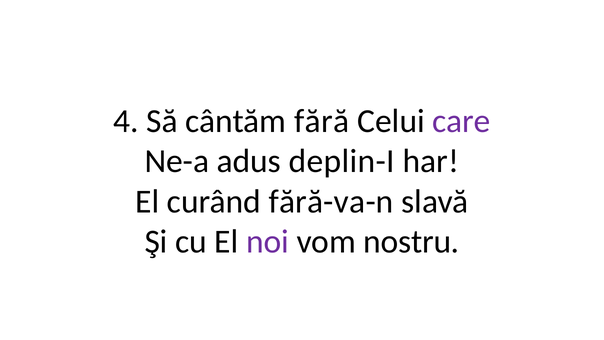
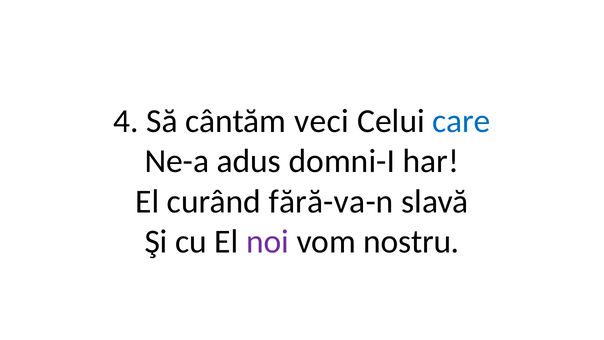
fără: fără -> veci
care colour: purple -> blue
deplin-I: deplin-I -> domni-I
